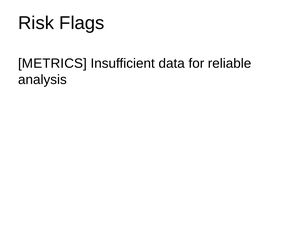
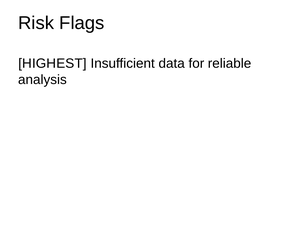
METRICS: METRICS -> HIGHEST
